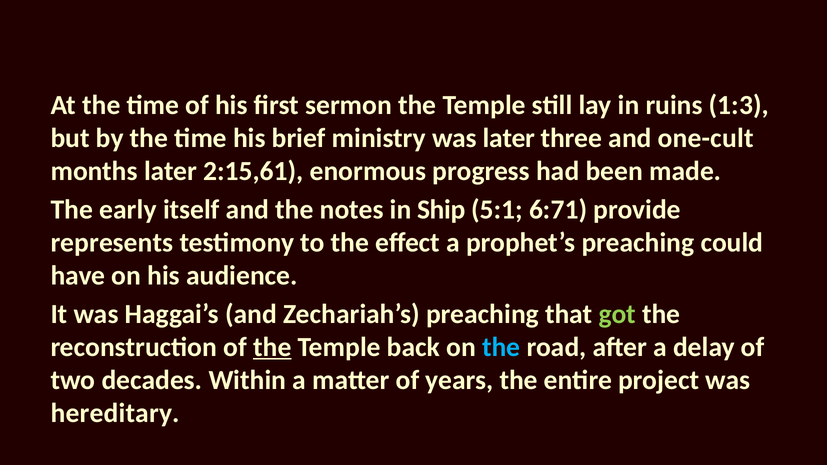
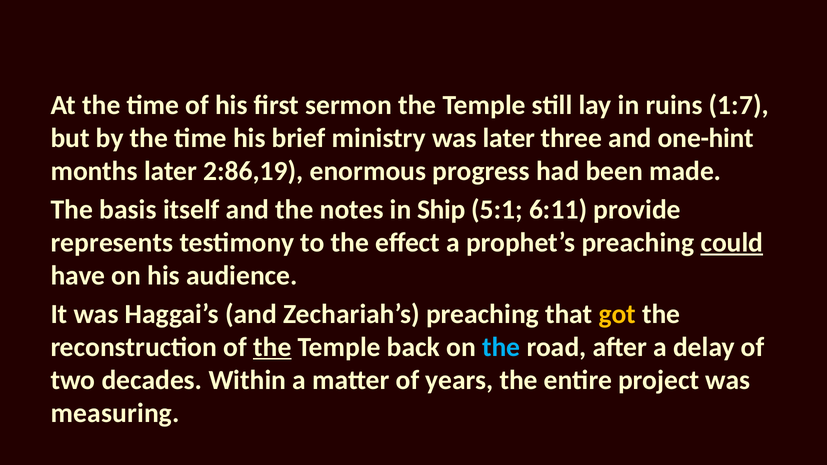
1:3: 1:3 -> 1:7
one-cult: one-cult -> one-hint
2:15,61: 2:15,61 -> 2:86,19
early: early -> basis
6:71: 6:71 -> 6:11
could underline: none -> present
got colour: light green -> yellow
hereditary: hereditary -> measuring
